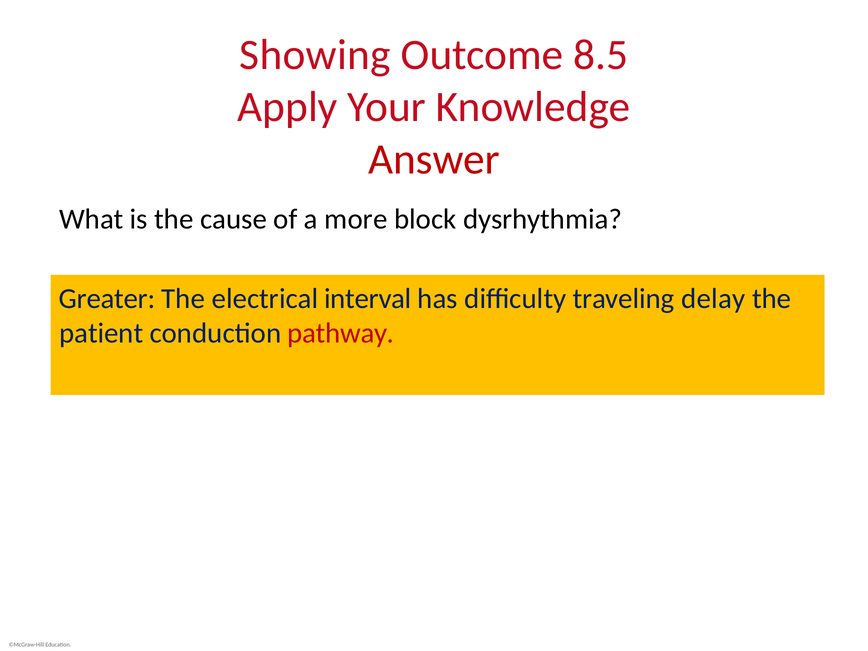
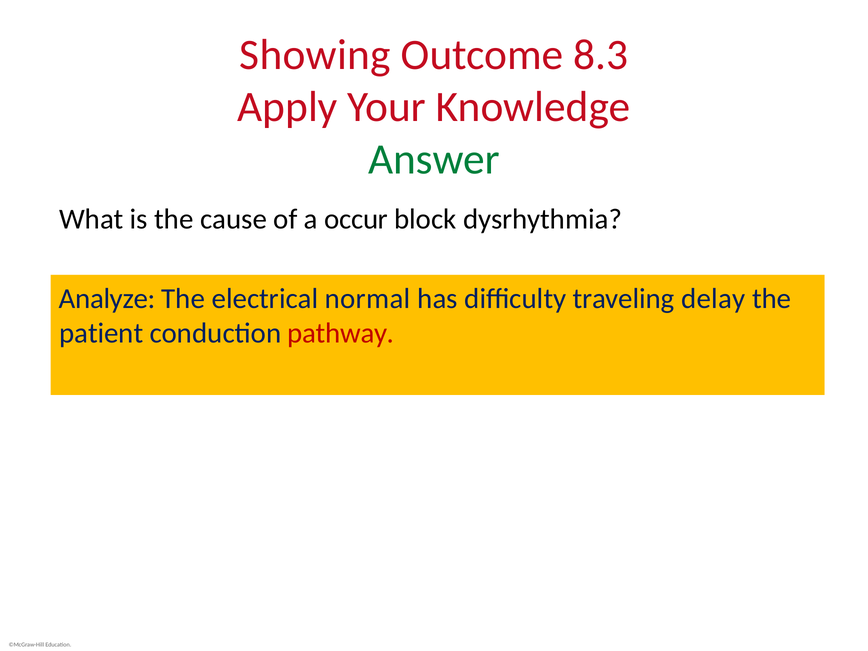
8.5: 8.5 -> 8.3
Answer colour: red -> green
more: more -> occur
Greater: Greater -> Analyze
interval: interval -> normal
